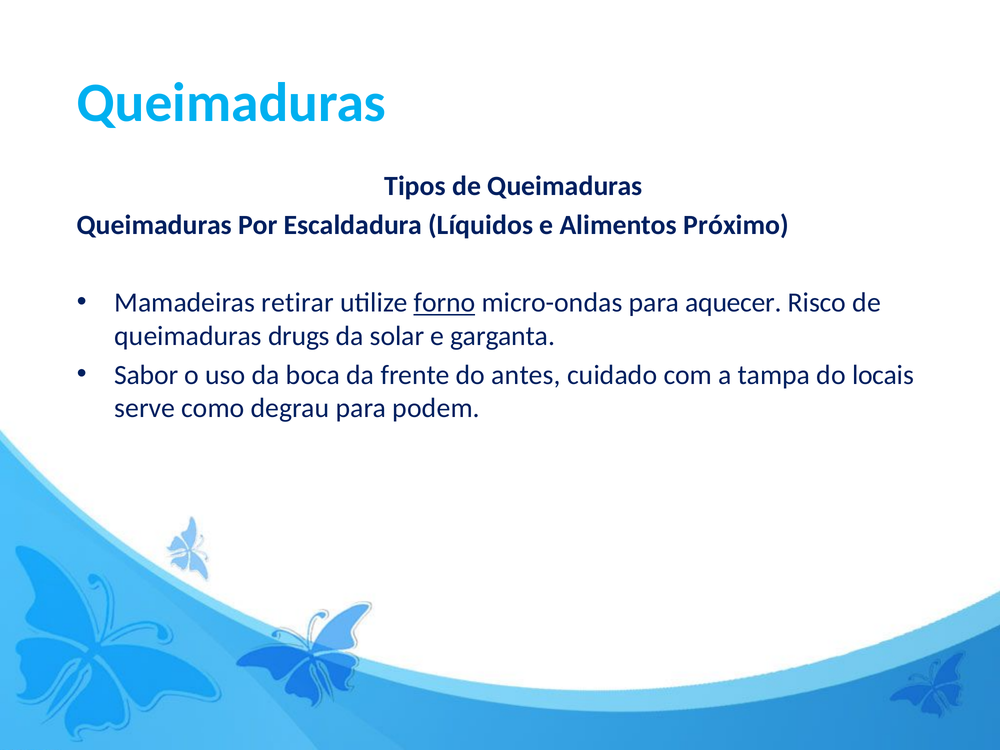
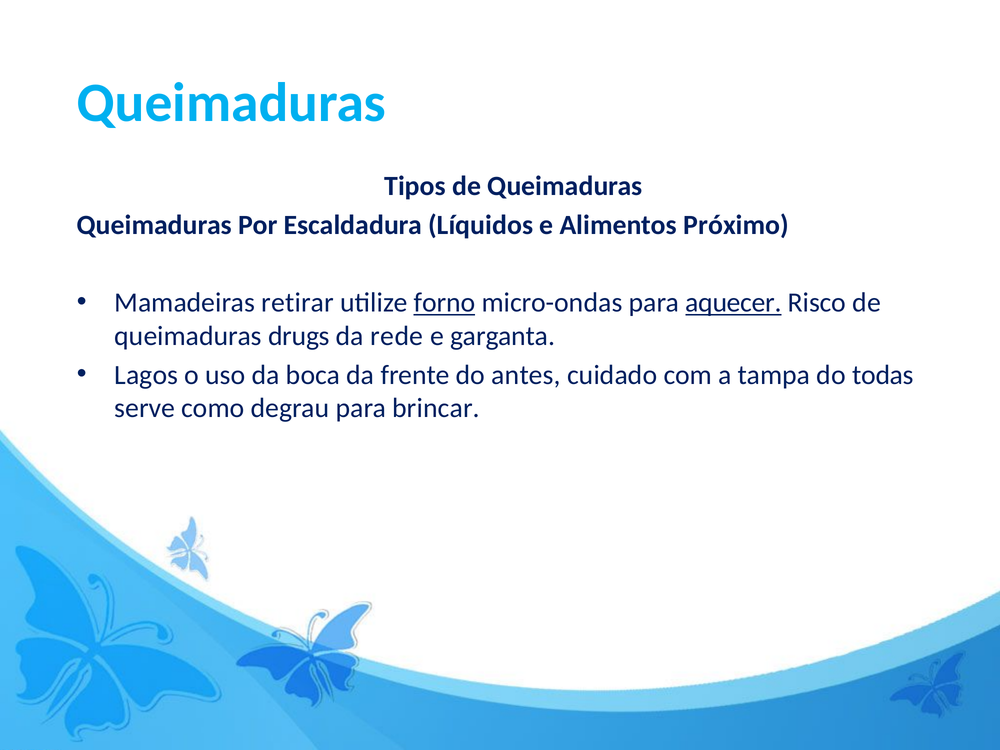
aquecer underline: none -> present
solar: solar -> rede
Sabor: Sabor -> Lagos
locais: locais -> todas
podem: podem -> brincar
